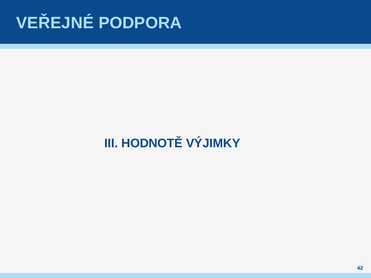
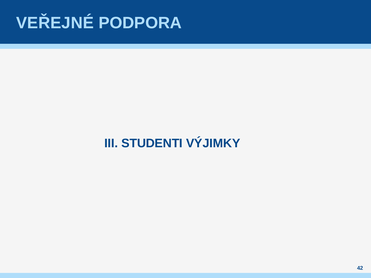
HODNOTĚ: HODNOTĚ -> STUDENTI
